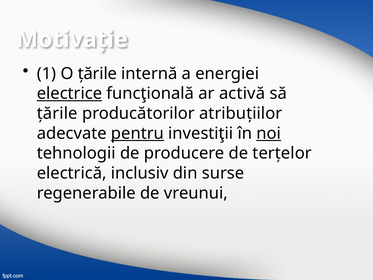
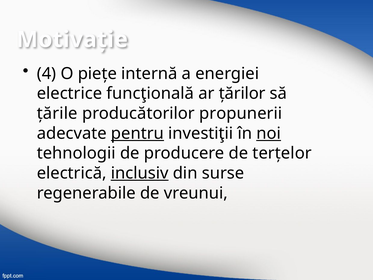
1: 1 -> 4
O ţările: ţările -> pieţe
electrice underline: present -> none
activă: activă -> ţărilor
atribuţiilor: atribuţiilor -> propunerii
inclusiv underline: none -> present
